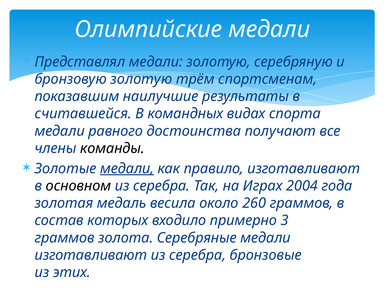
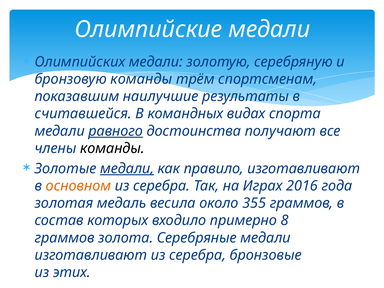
Представлял: Представлял -> Олимпийских
бронзовую золотую: золотую -> команды
равного underline: none -> present
основном colour: black -> orange
2004: 2004 -> 2016
260: 260 -> 355
3: 3 -> 8
